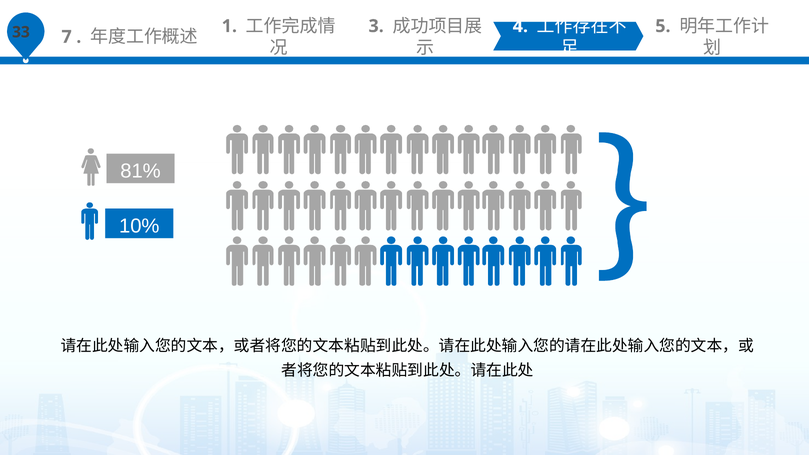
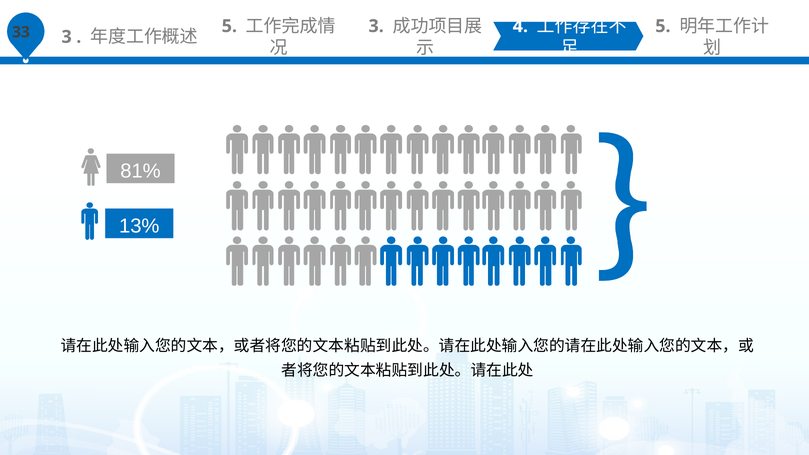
7 at (67, 37): 7 -> 3
1 at (229, 26): 1 -> 5
10%: 10% -> 13%
